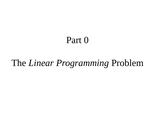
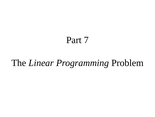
0: 0 -> 7
